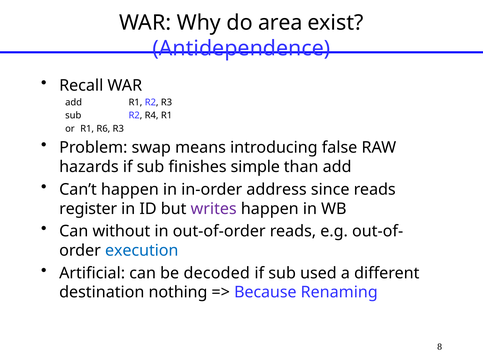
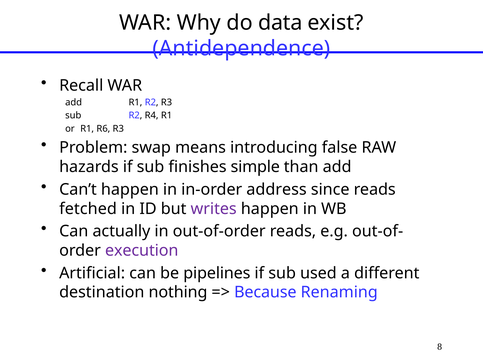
area: area -> data
register: register -> fetched
without: without -> actually
execution colour: blue -> purple
decoded: decoded -> pipelines
